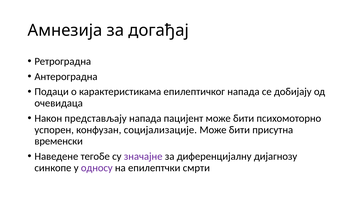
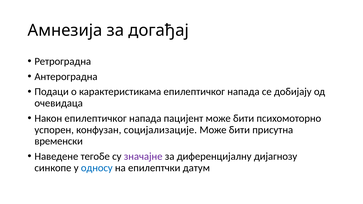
Након представљају: представљају -> епилептичког
односу colour: purple -> blue
смрти: смрти -> датум
